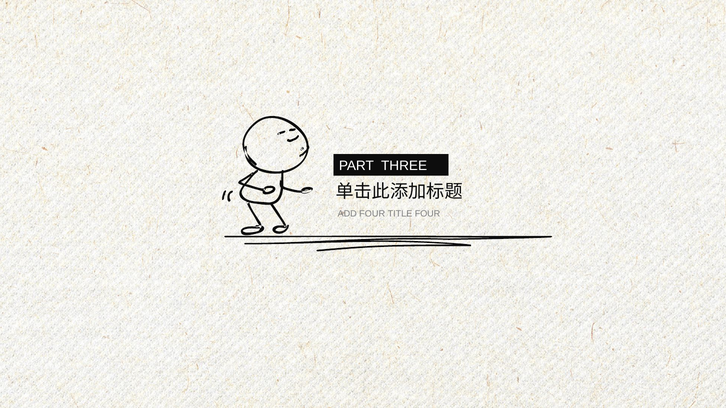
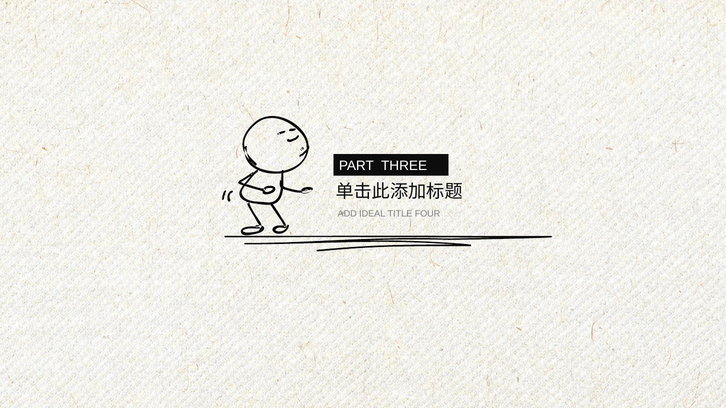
ADD FOUR: FOUR -> IDEAL
